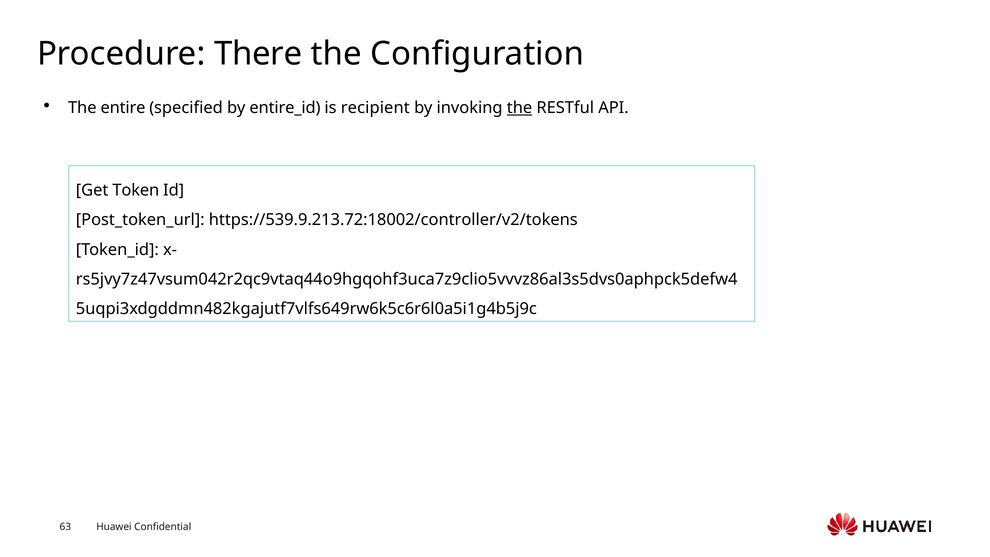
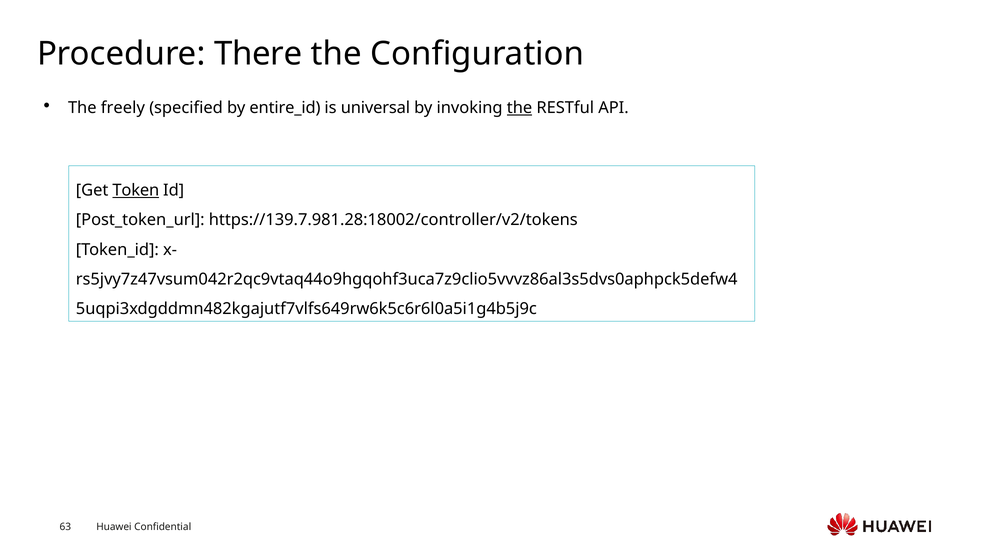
entire: entire -> freely
recipient: recipient -> universal
Token underline: none -> present
https://539.9.213.72:18002/controller/v2/tokens: https://539.9.213.72:18002/controller/v2/tokens -> https://139.7.981.28:18002/controller/v2/tokens
